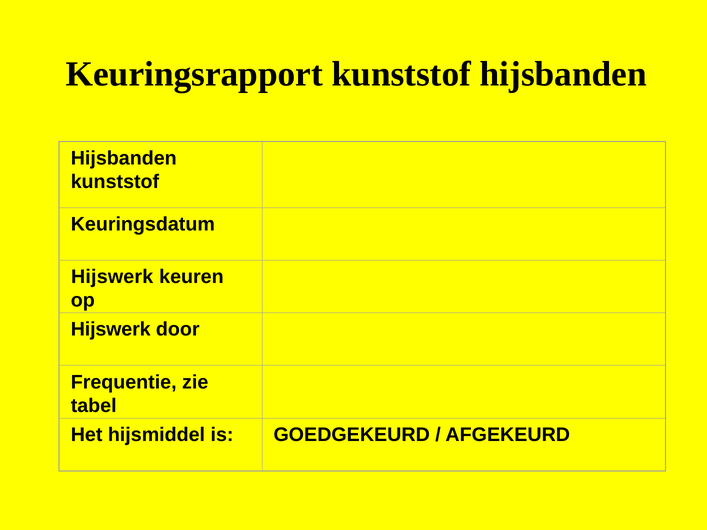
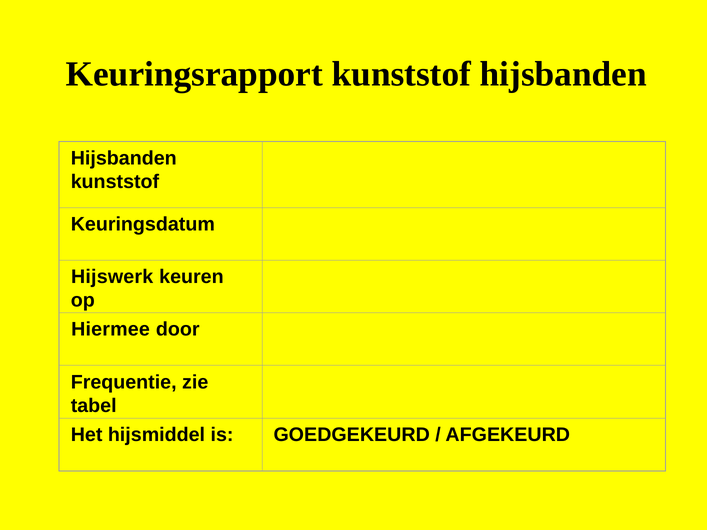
Hijswerk at (111, 330): Hijswerk -> Hiermee
